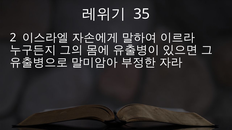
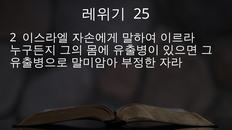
35: 35 -> 25
